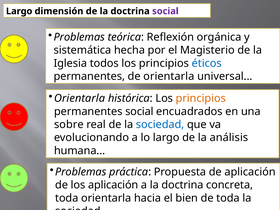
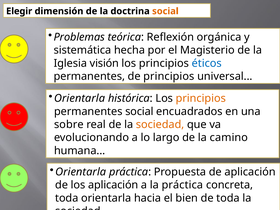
Largo at (19, 11): Largo -> Elegir
social at (165, 11) colour: purple -> orange
todos: todos -> visión
de orientarla: orientarla -> principios
sociedad at (160, 125) colour: blue -> orange
análisis: análisis -> camino
Problemas at (81, 172): Problemas -> Orientarla
a la doctrina: doctrina -> práctica
